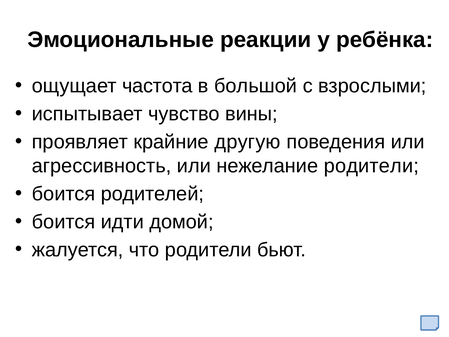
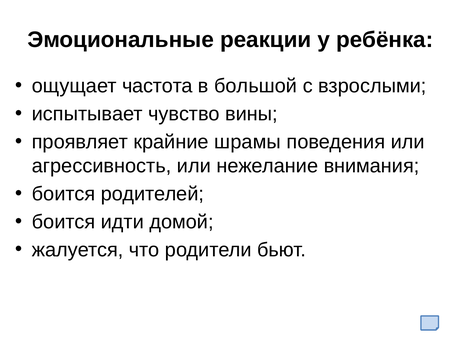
другую: другую -> шрамы
нежелание родители: родители -> внимания
